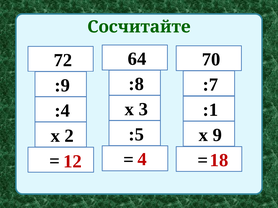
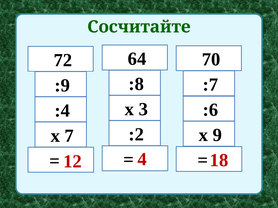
:1: :1 -> :6
:5: :5 -> :2
2: 2 -> 7
